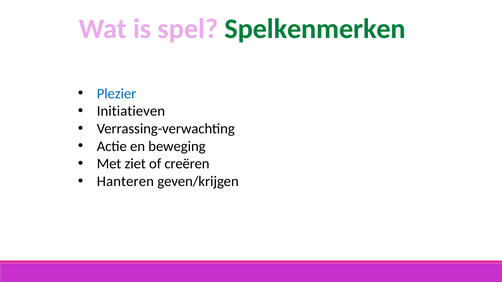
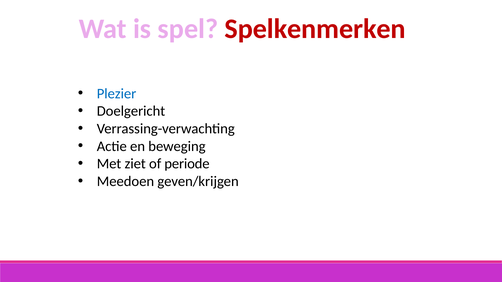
Spelkenmerken colour: green -> red
Initiatieven: Initiatieven -> Doelgericht
creëren: creëren -> periode
Hanteren: Hanteren -> Meedoen
